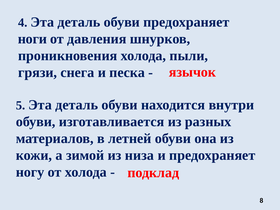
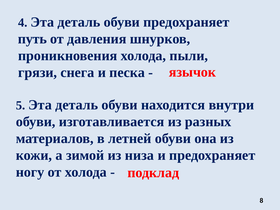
ноги: ноги -> путь
